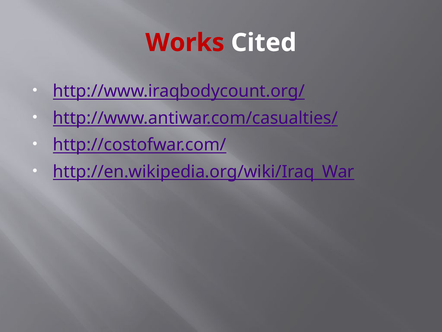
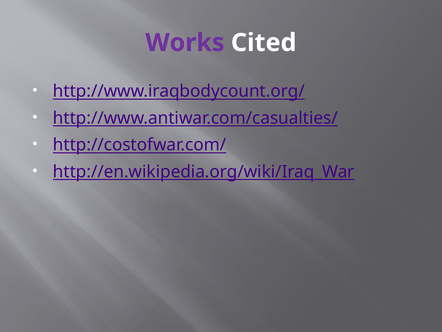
Works colour: red -> purple
